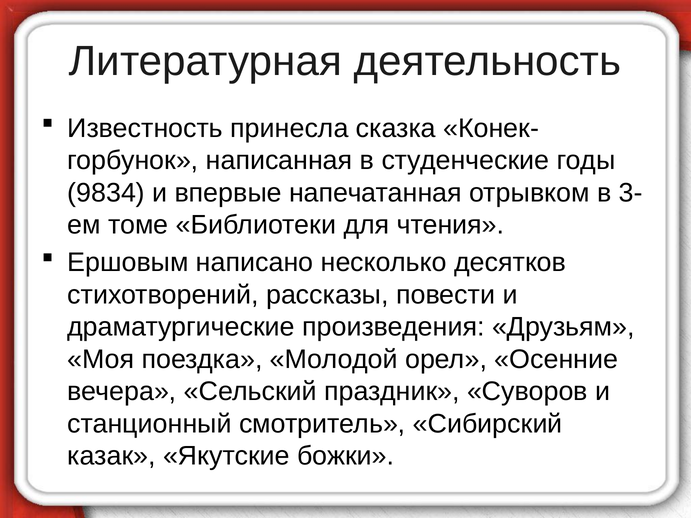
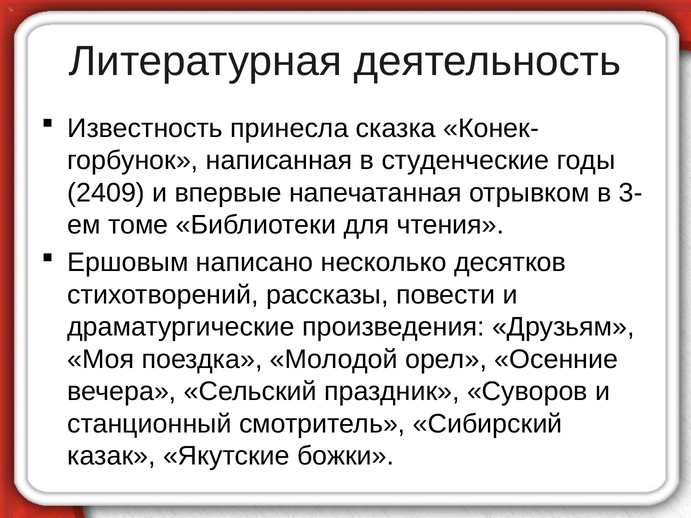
9834: 9834 -> 2409
